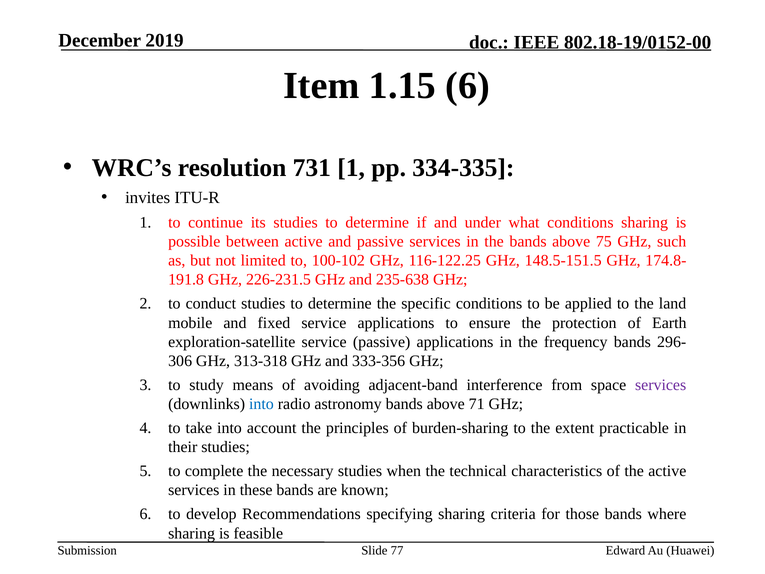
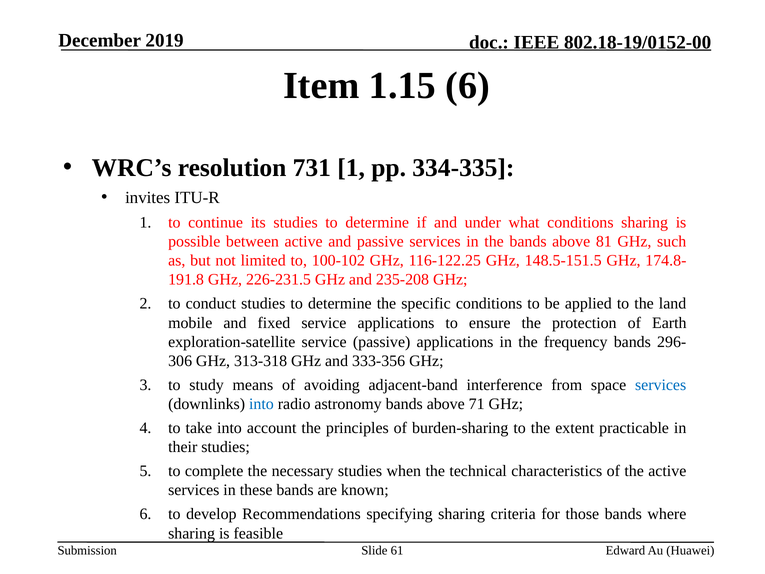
75: 75 -> 81
235-638: 235-638 -> 235-208
services at (661, 385) colour: purple -> blue
77: 77 -> 61
